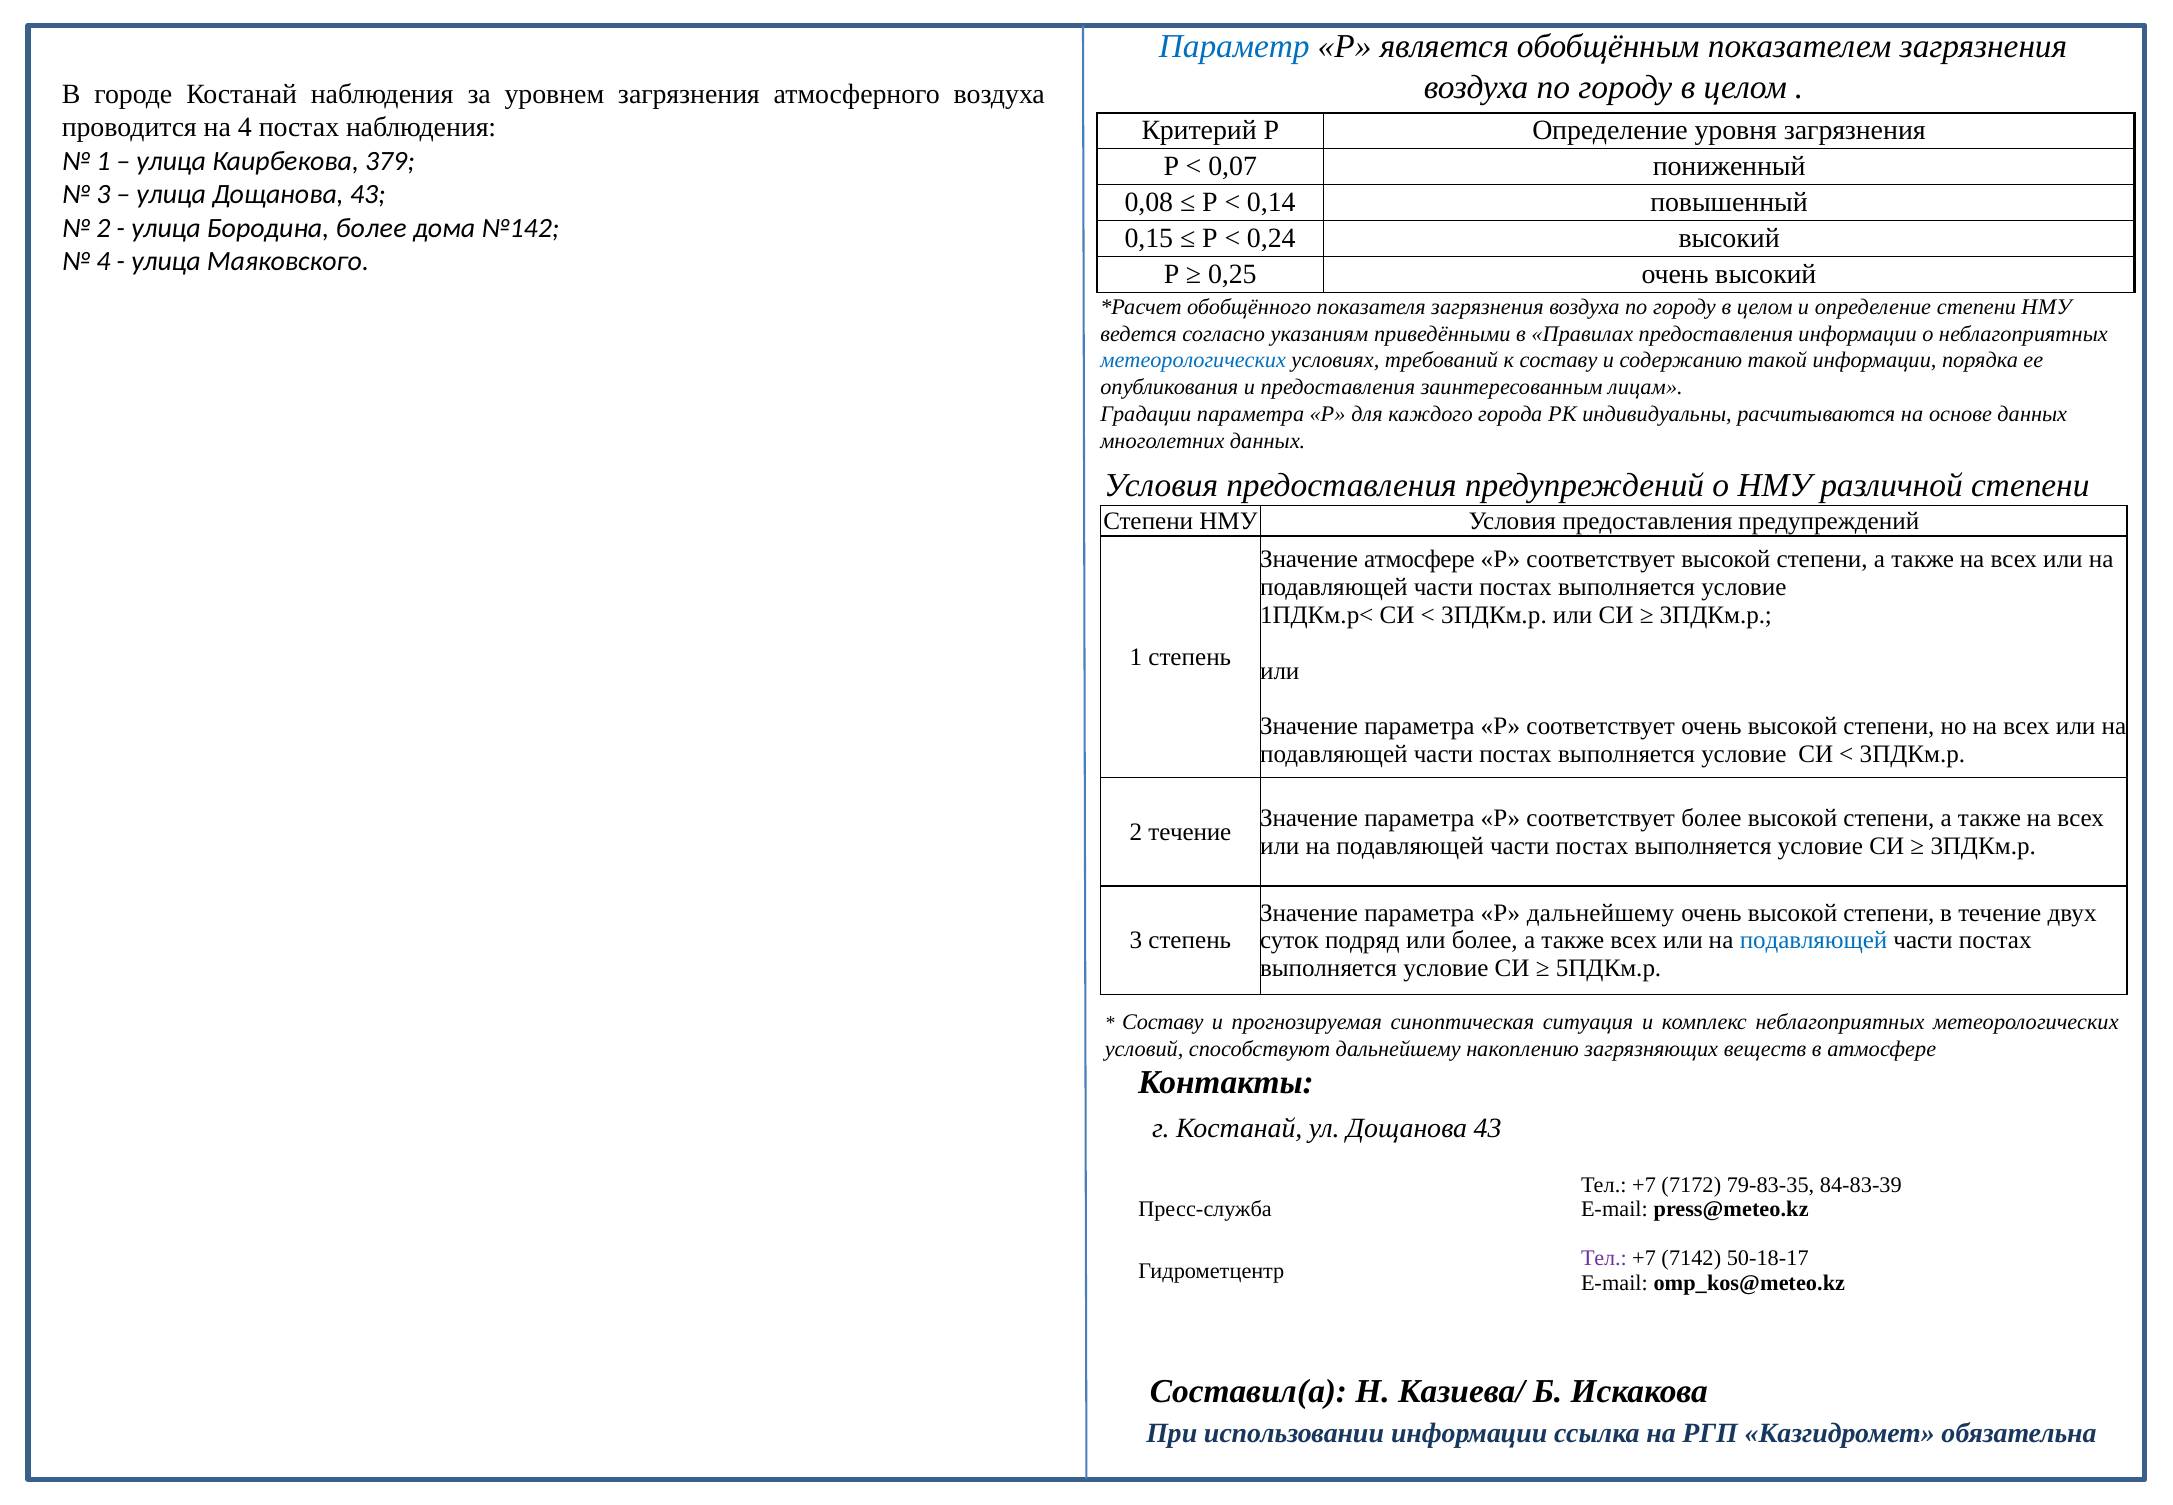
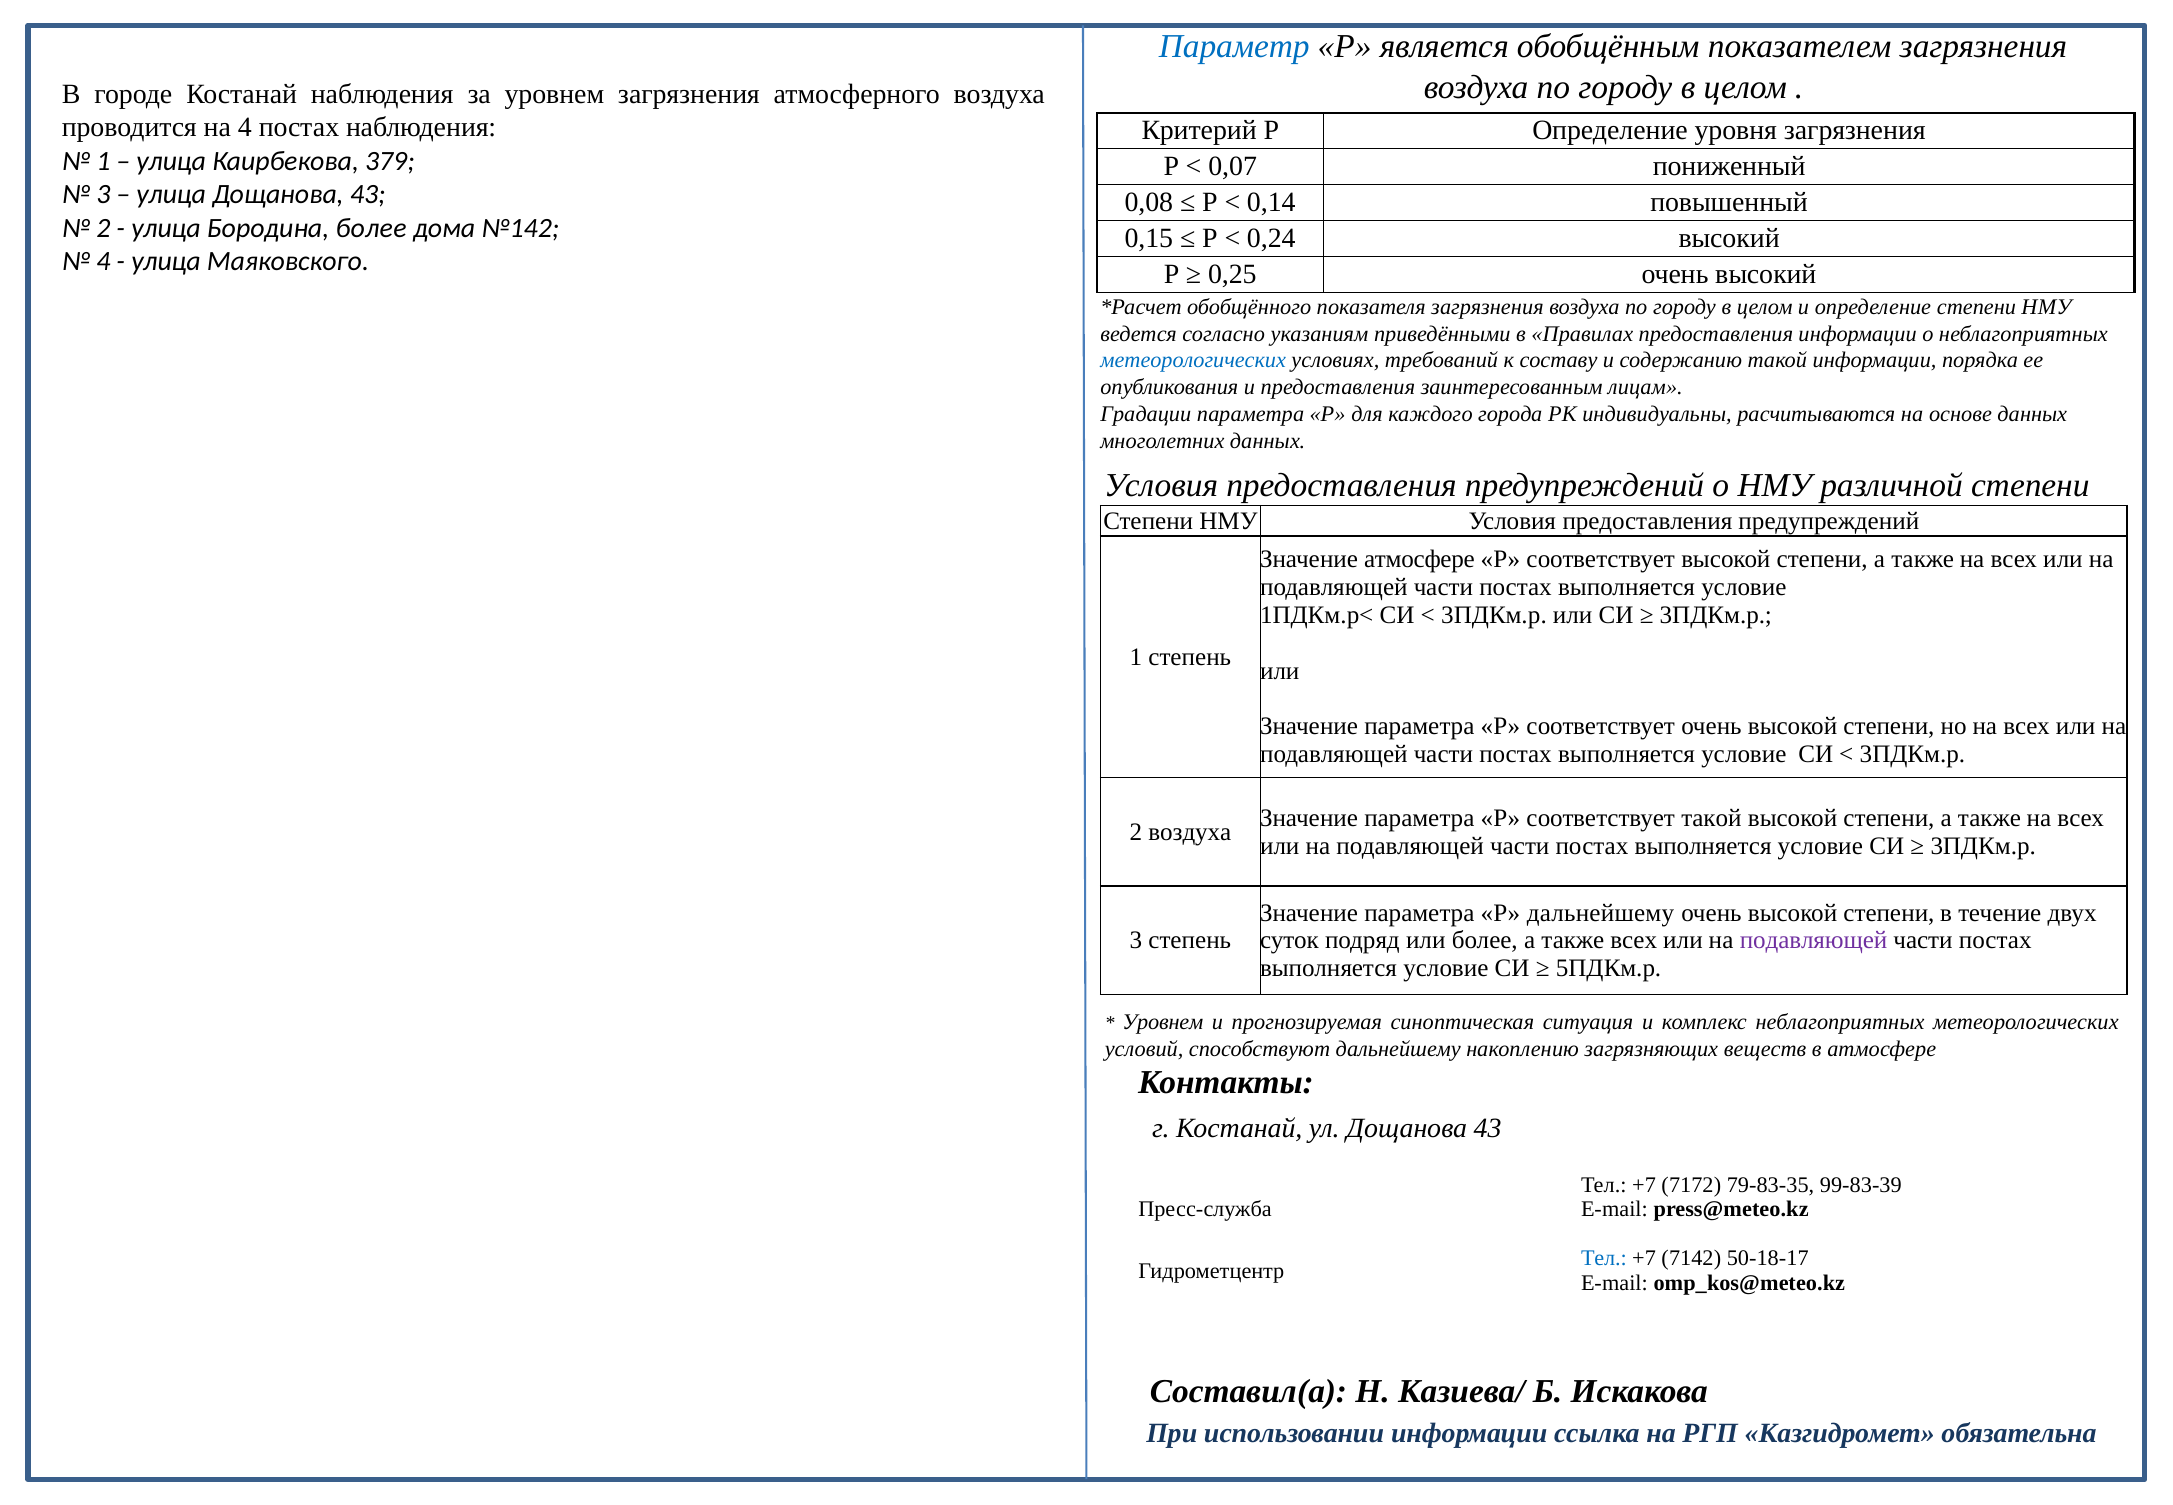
соответствует более: более -> такой
2 течение: течение -> воздуха
подавляющей at (1814, 940) colour: blue -> purple
Составу at (1163, 1022): Составу -> Уровнем
84-83-39: 84-83-39 -> 99-83-39
Тел at (1604, 1258) colour: purple -> blue
